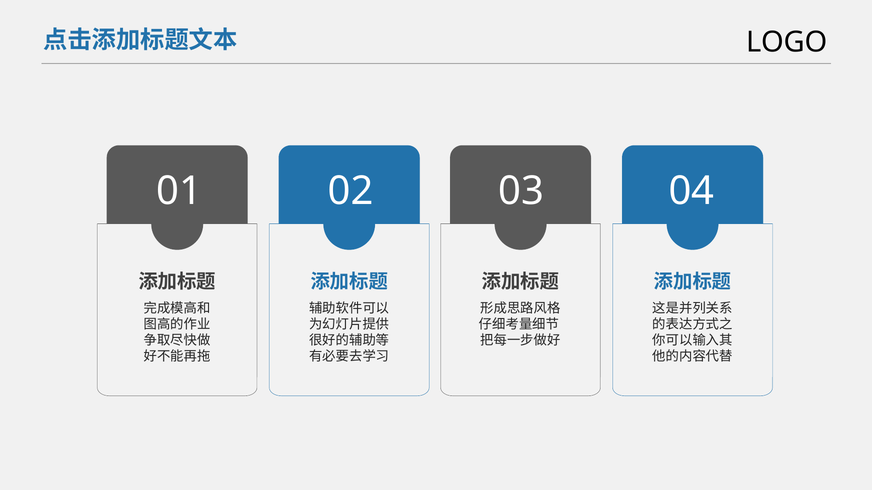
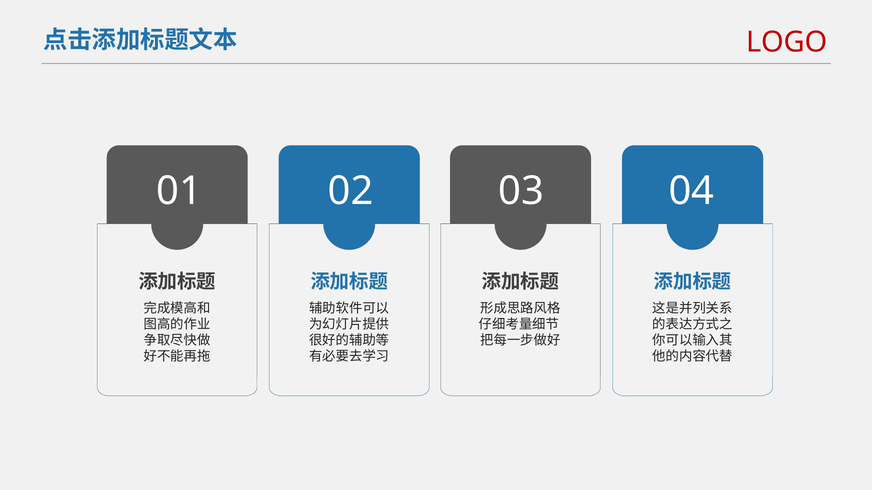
LOGO colour: black -> red
